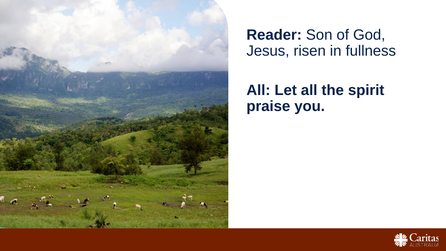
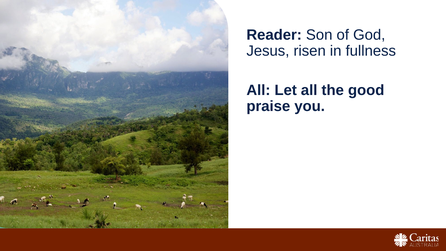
spirit: spirit -> good
